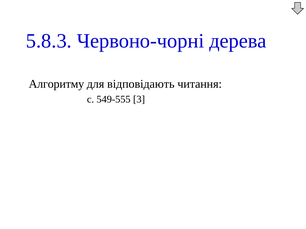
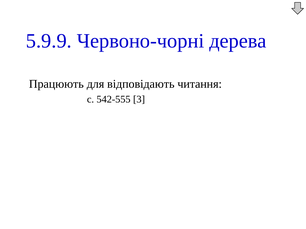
5.8.3: 5.8.3 -> 5.9.9
Алгоритму: Алгоритму -> Працюють
549-555: 549-555 -> 542-555
